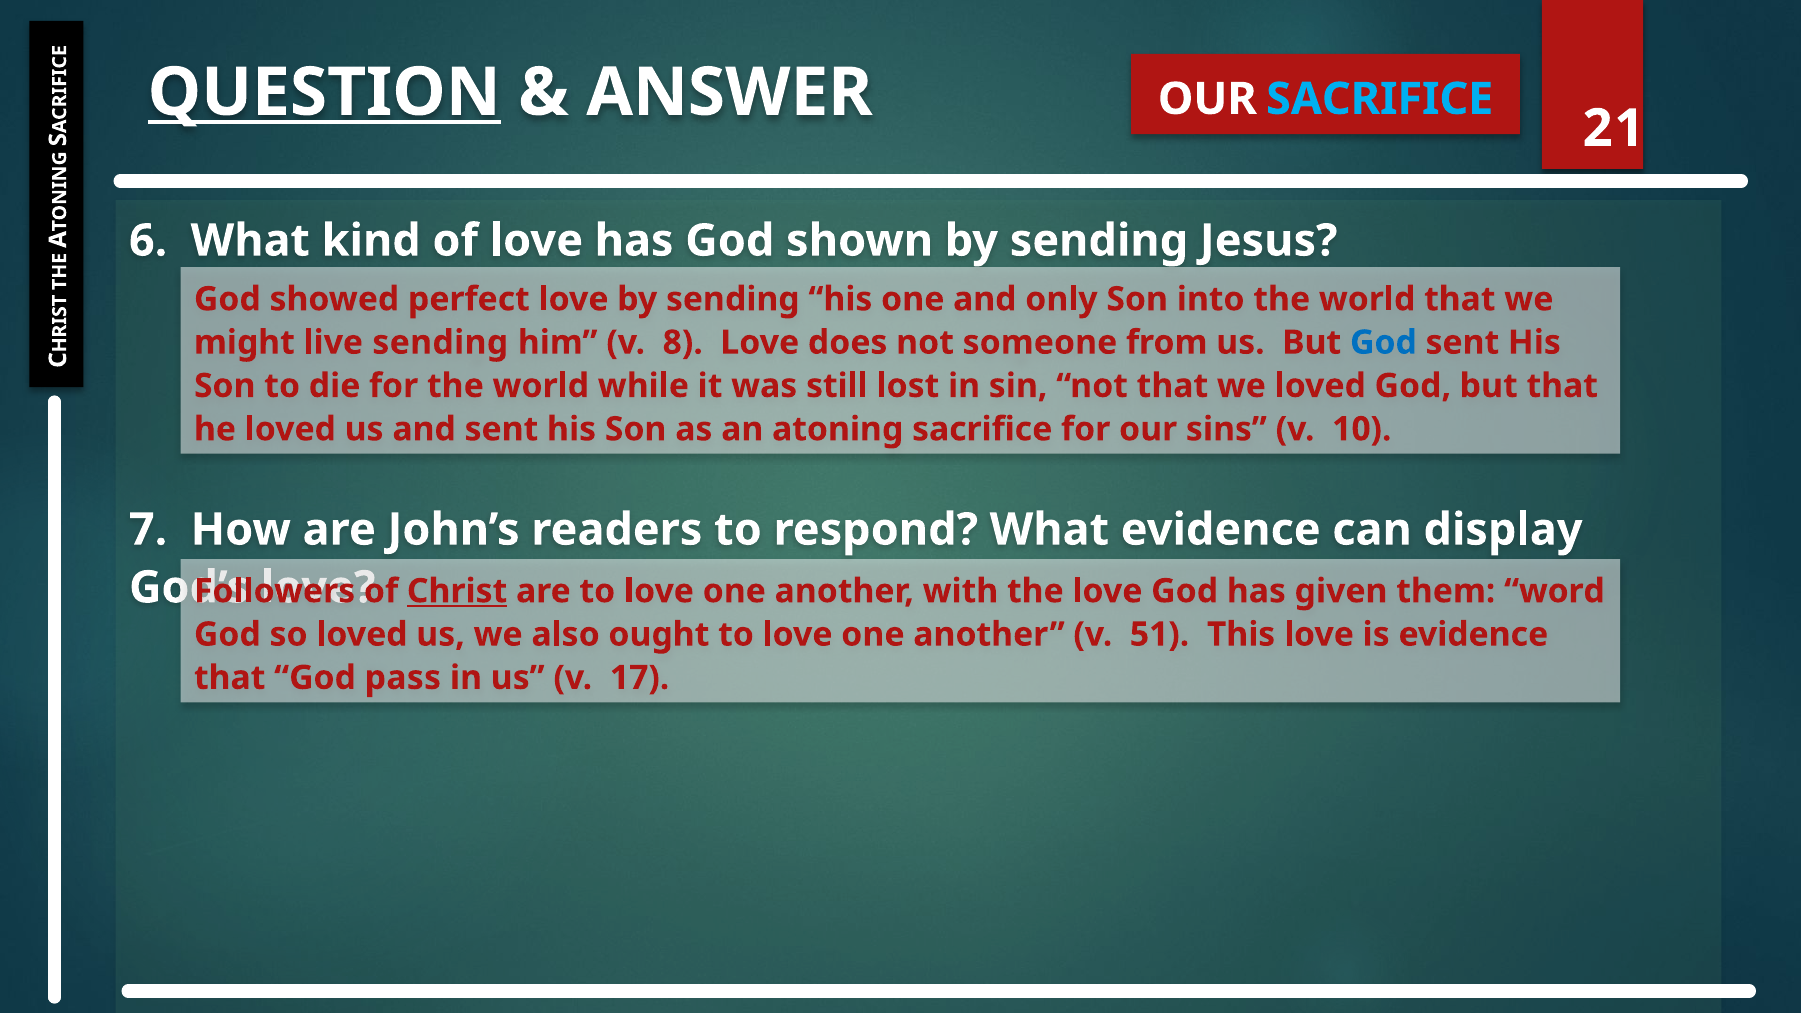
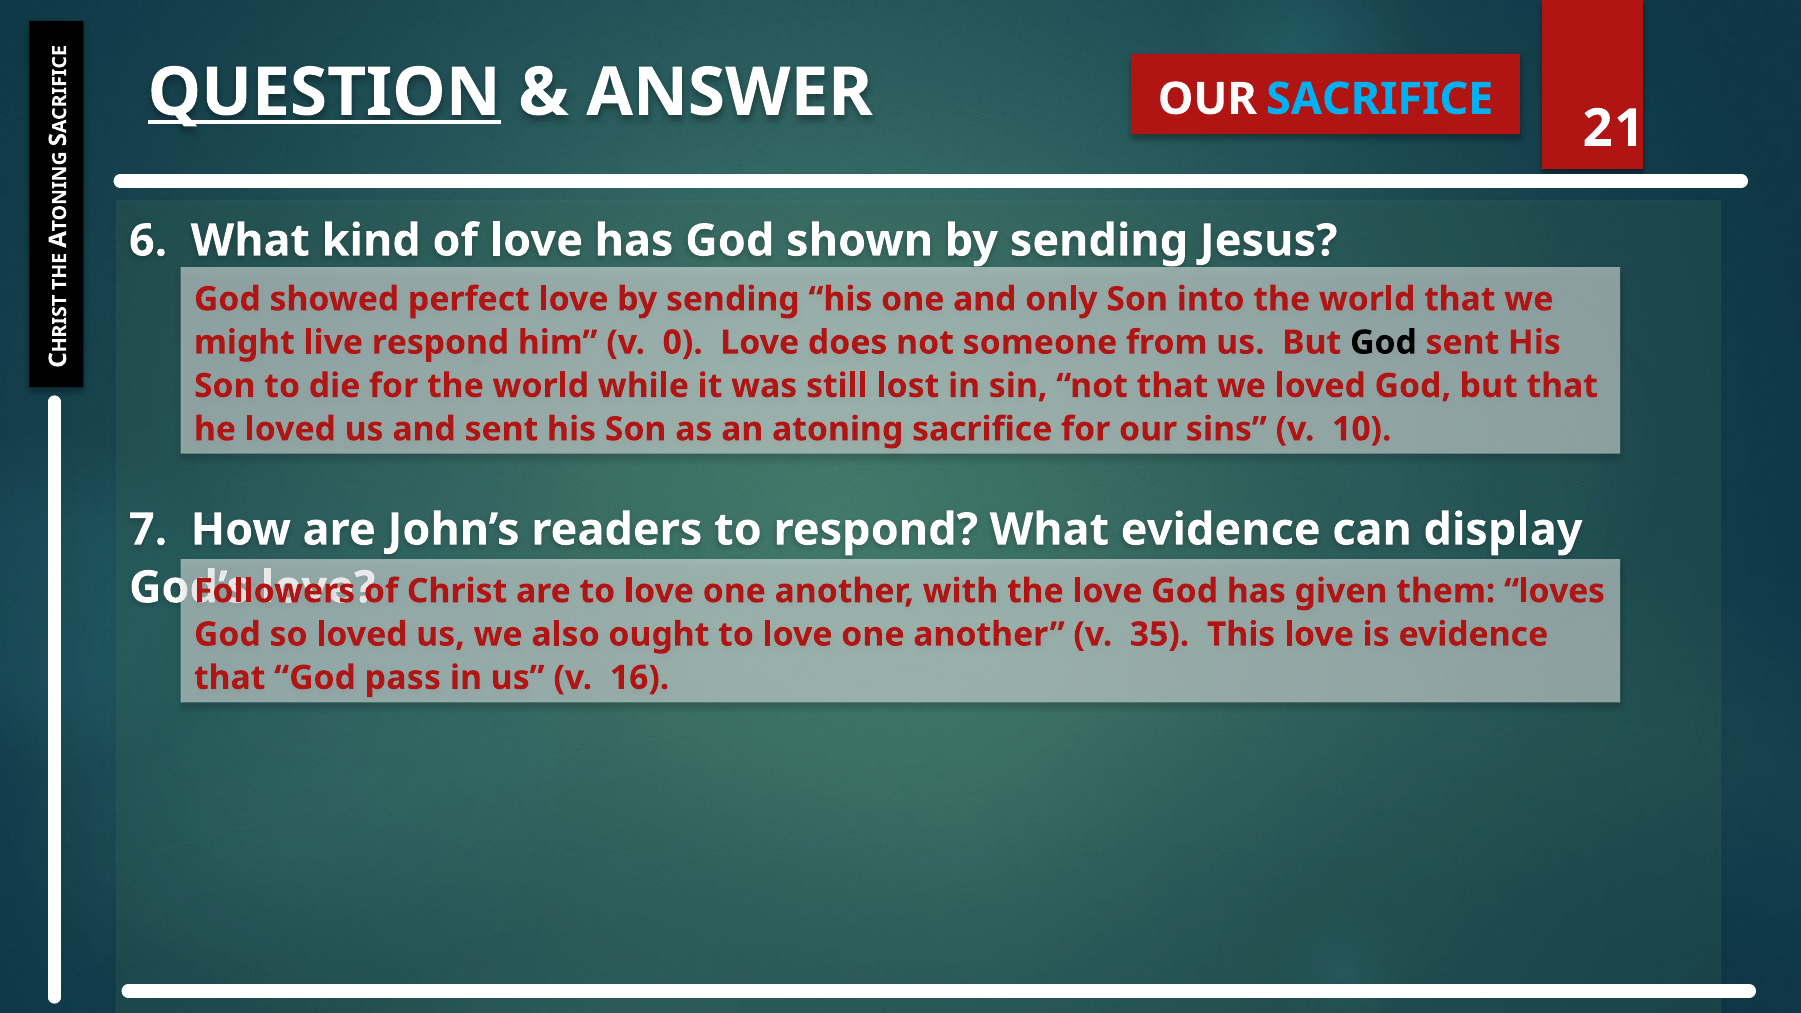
live sending: sending -> respond
8: 8 -> 0
God at (1383, 343) colour: blue -> black
Christ underline: present -> none
word: word -> loves
51: 51 -> 35
17: 17 -> 16
